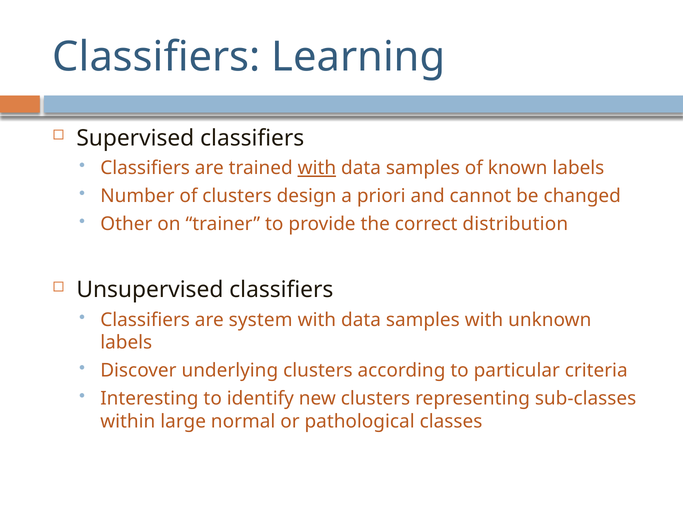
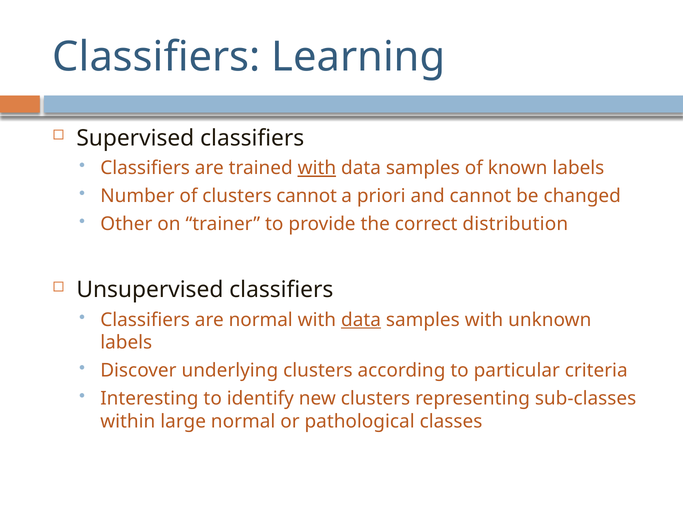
clusters design: design -> cannot
are system: system -> normal
data at (361, 320) underline: none -> present
